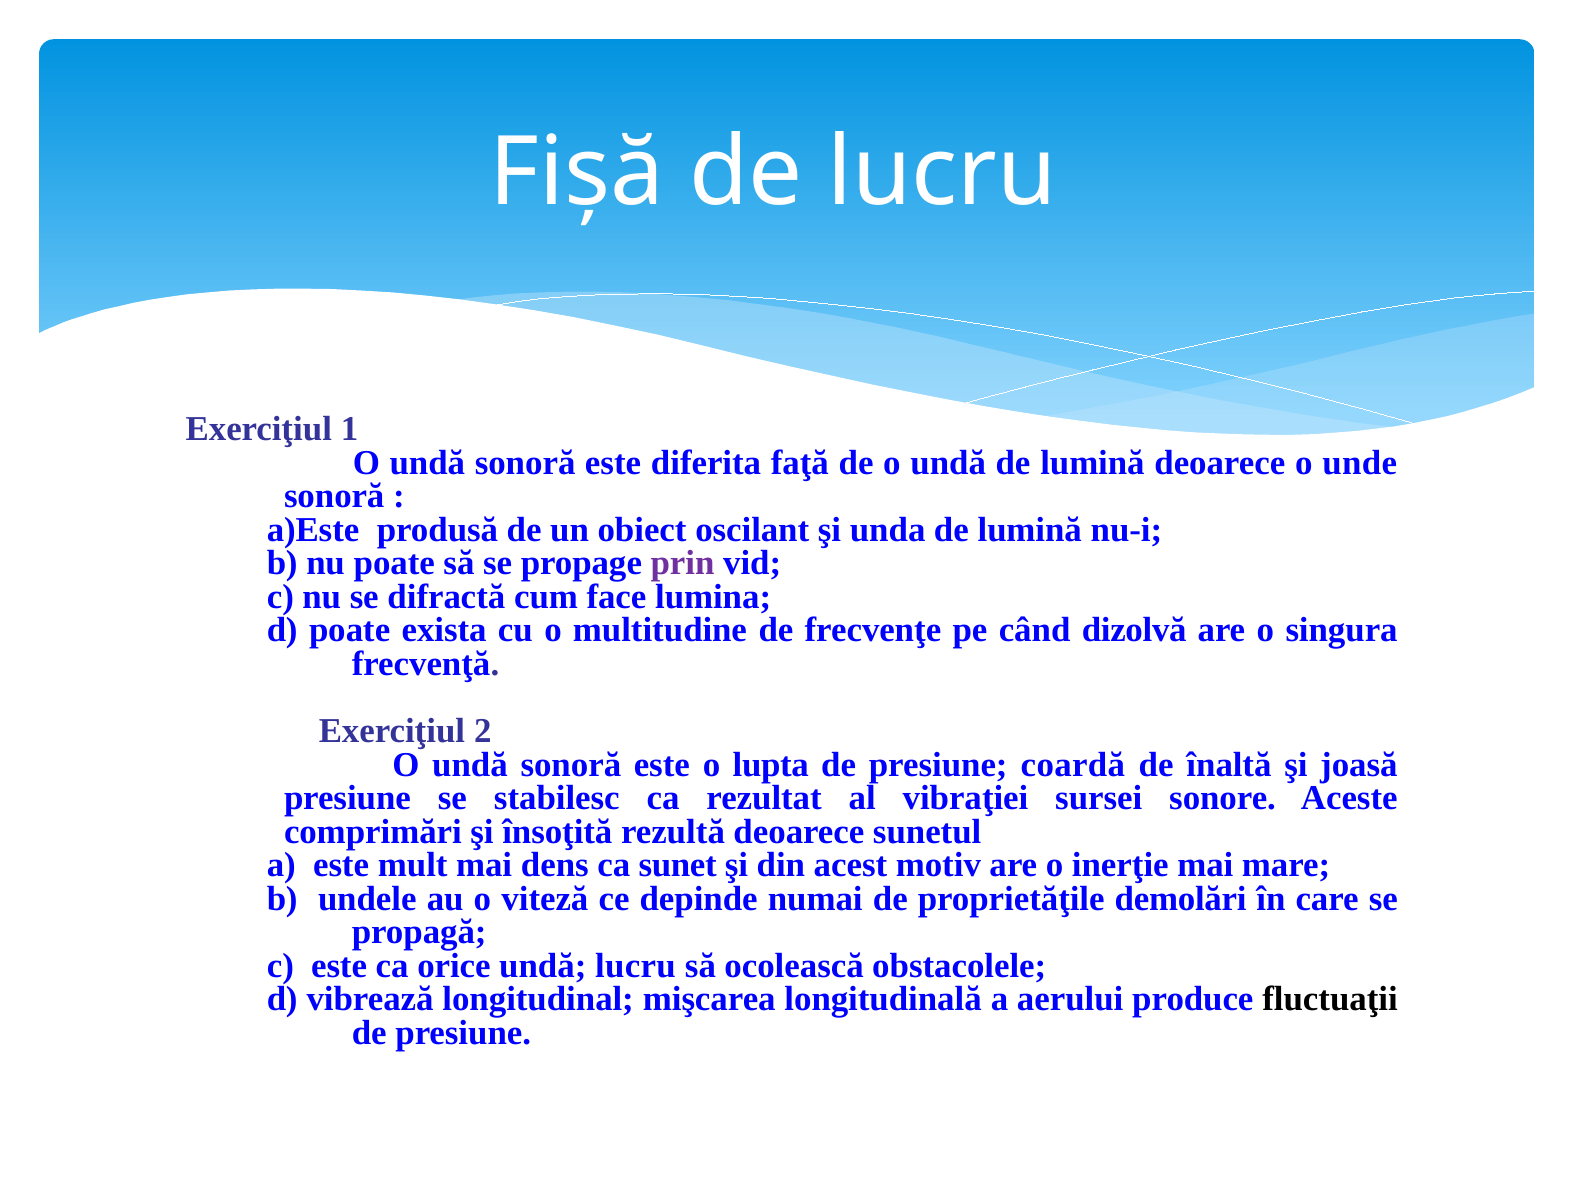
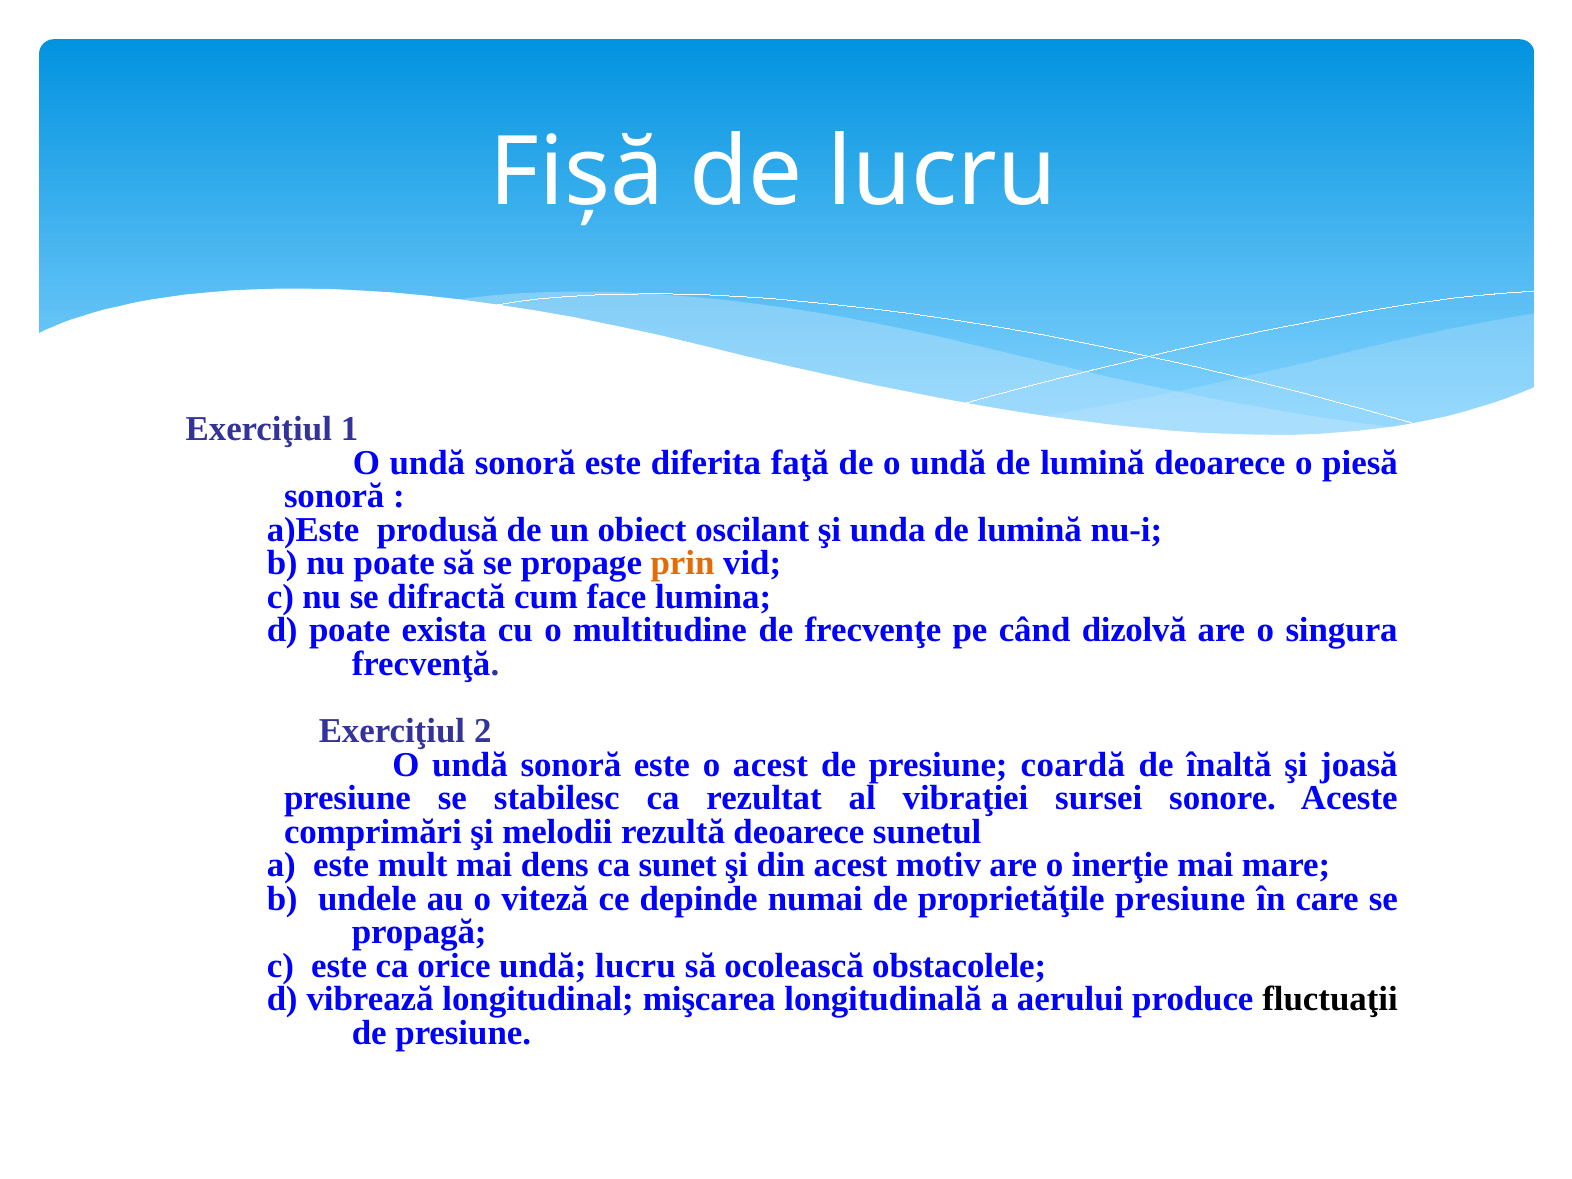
unde: unde -> piesă
prin colour: purple -> orange
o lupta: lupta -> acest
însoţită: însoţită -> melodii
proprietăţile demolări: demolări -> presiune
